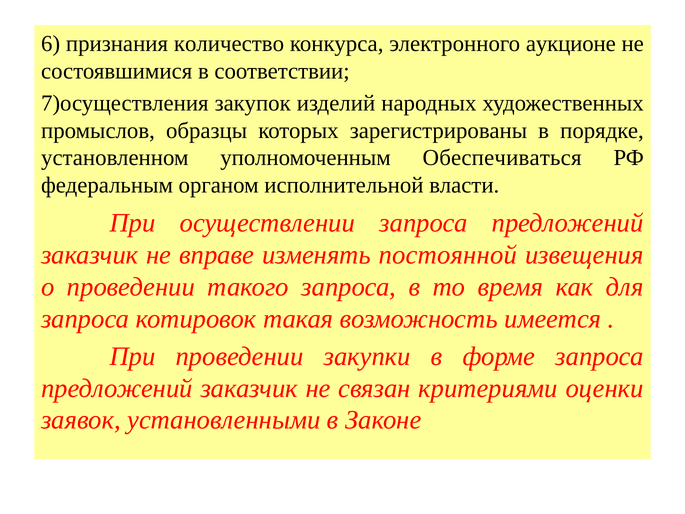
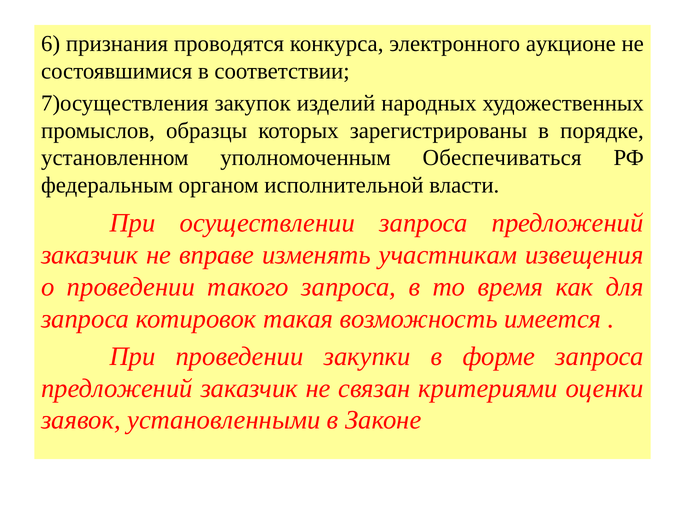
количество: количество -> проводятся
постоянной: постоянной -> участникам
